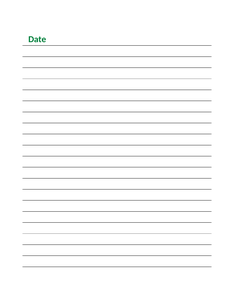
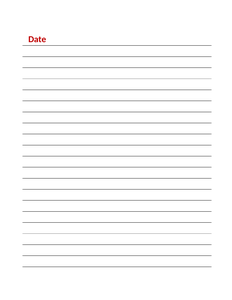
Date colour: green -> red
